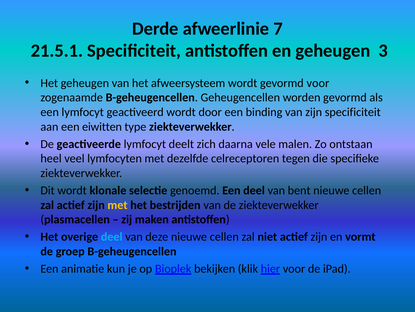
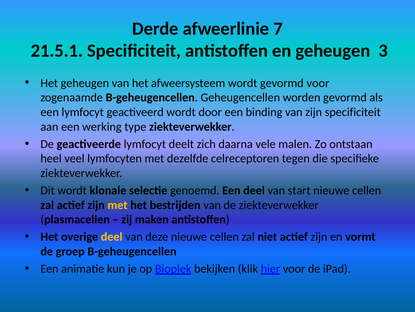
eiwitten: eiwitten -> werking
bent: bent -> start
deel at (112, 236) colour: light blue -> yellow
